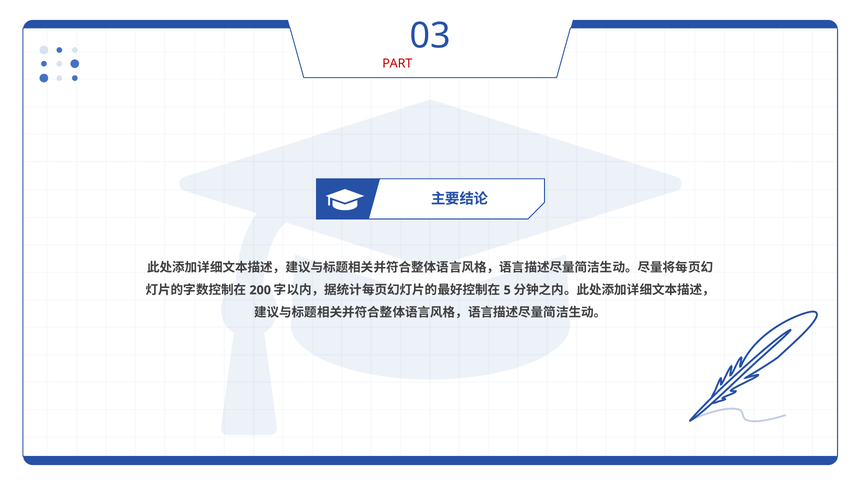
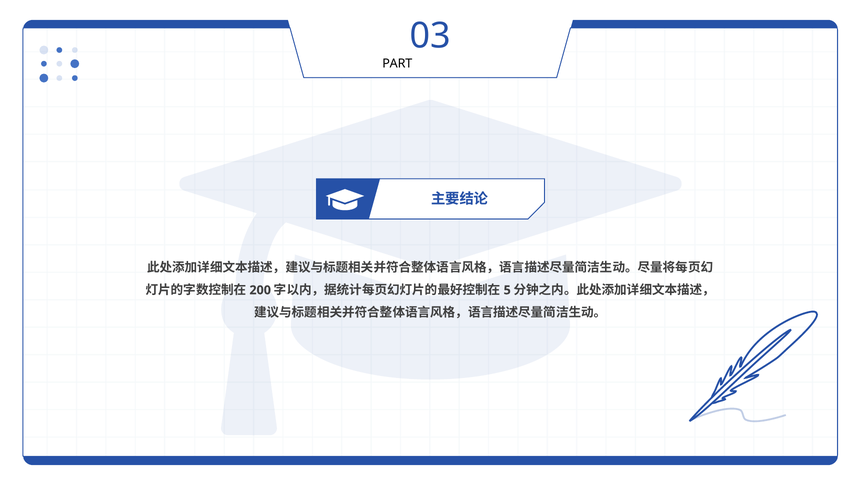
PART colour: red -> black
